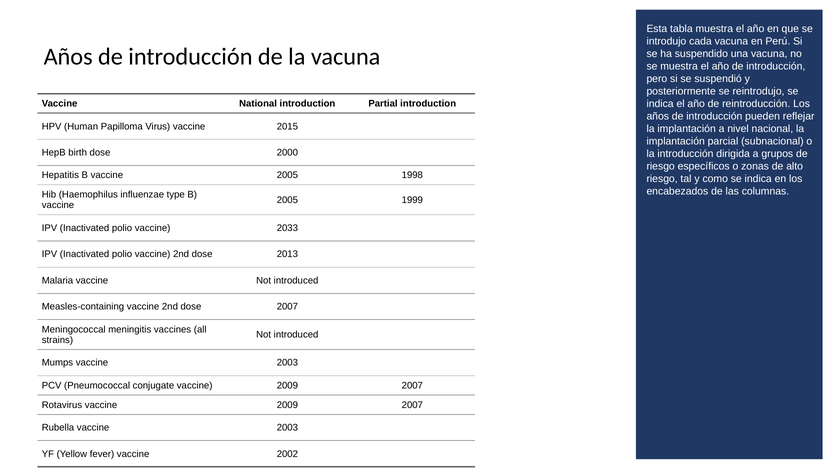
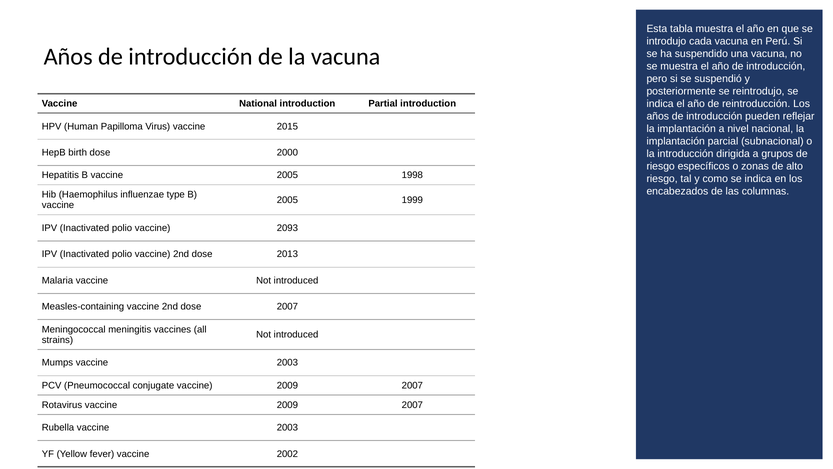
2033: 2033 -> 2093
